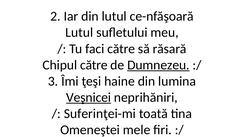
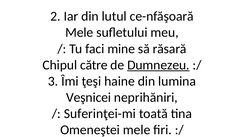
Lutul at (79, 33): Lutul -> Mele
faci către: către -> mine
Veşnicei underline: present -> none
